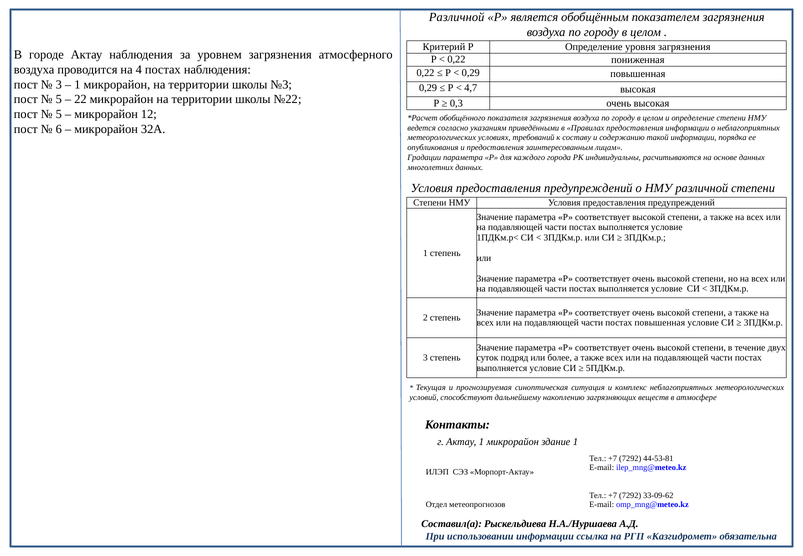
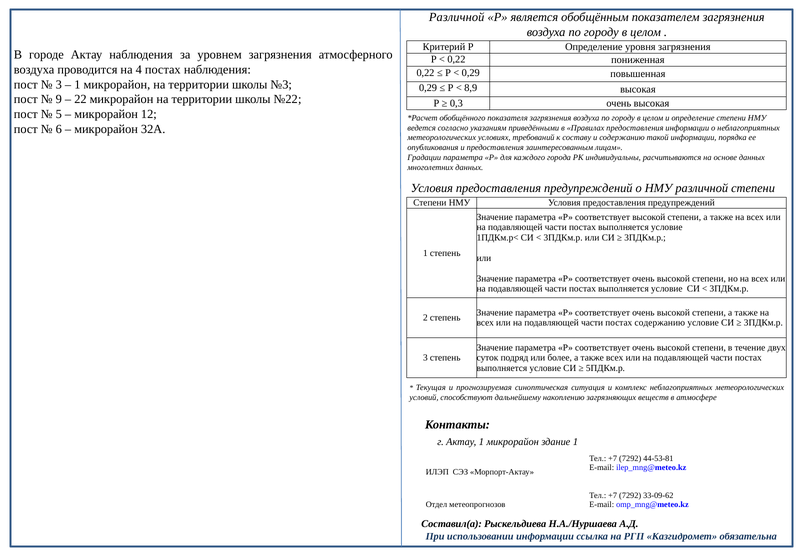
4,7: 4,7 -> 8,9
5 at (59, 99): 5 -> 9
постах повышенная: повышенная -> содержанию
